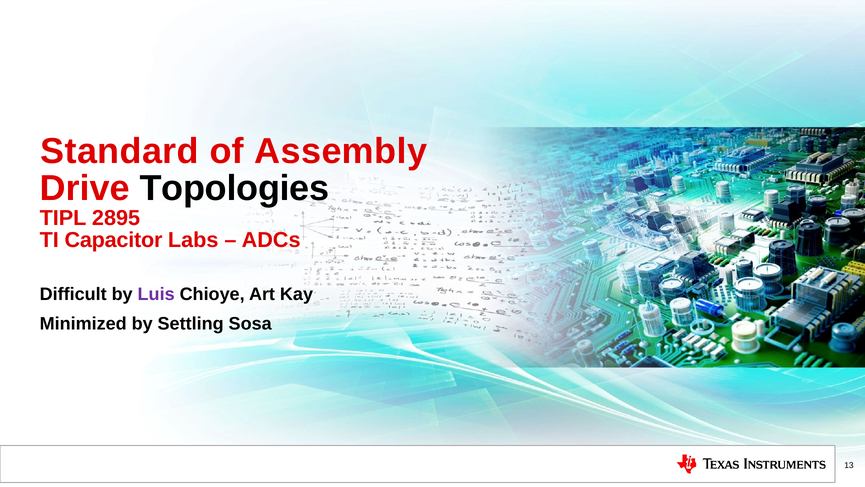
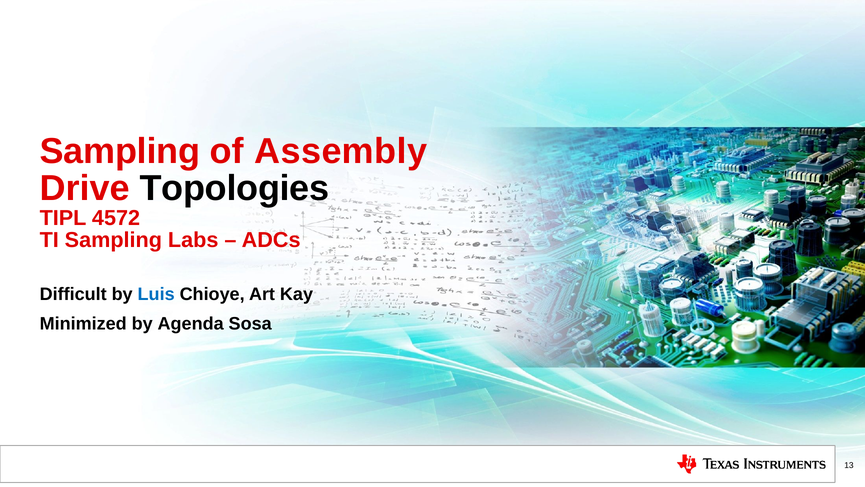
Standard at (120, 151): Standard -> Sampling
2895: 2895 -> 4572
TI Capacitor: Capacitor -> Sampling
Luis colour: purple -> blue
Settling: Settling -> Agenda
